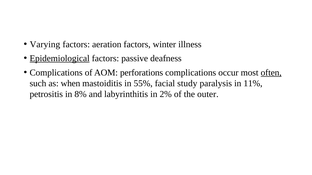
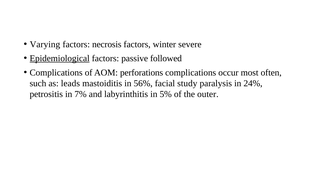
aeration: aeration -> necrosis
illness: illness -> severe
deafness: deafness -> followed
often underline: present -> none
when: when -> leads
55%: 55% -> 56%
11%: 11% -> 24%
8%: 8% -> 7%
2%: 2% -> 5%
